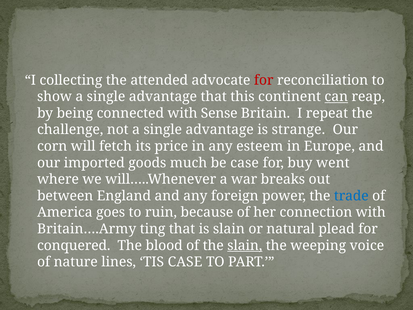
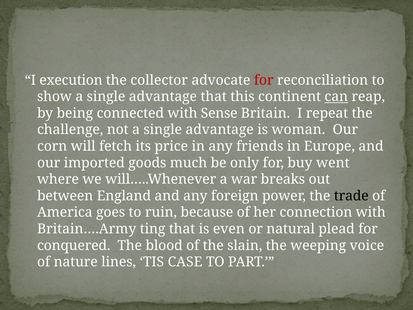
collecting: collecting -> execution
attended: attended -> collector
strange: strange -> woman
esteem: esteem -> friends
be case: case -> only
trade colour: blue -> black
is slain: slain -> even
slain at (245, 245) underline: present -> none
